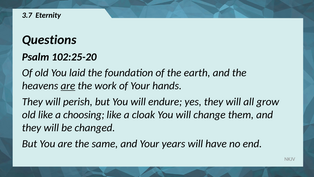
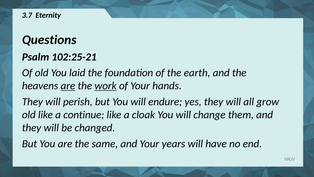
102:25-20: 102:25-20 -> 102:25-21
work underline: none -> present
choosing: choosing -> continue
